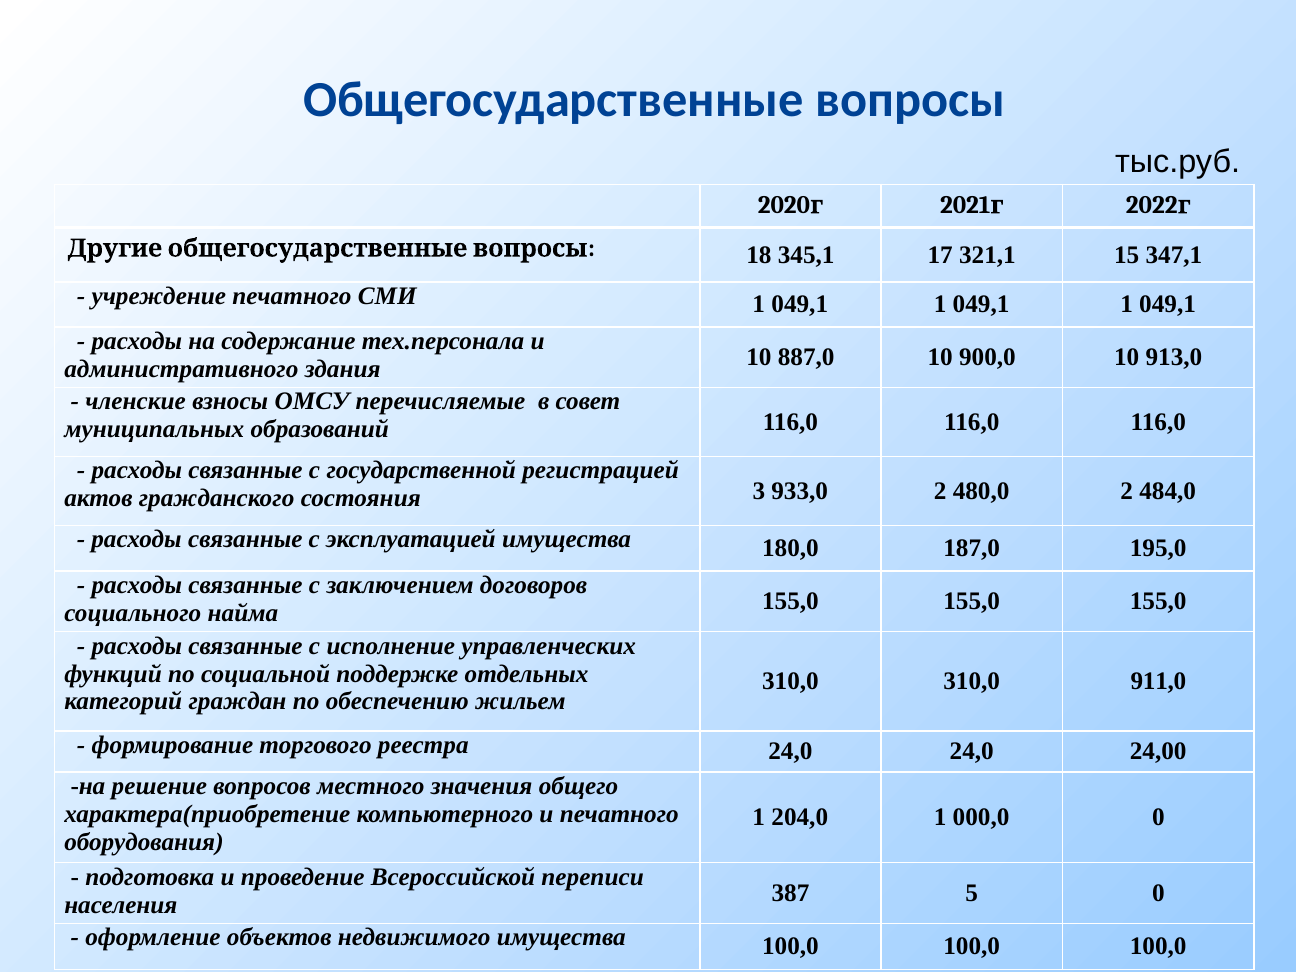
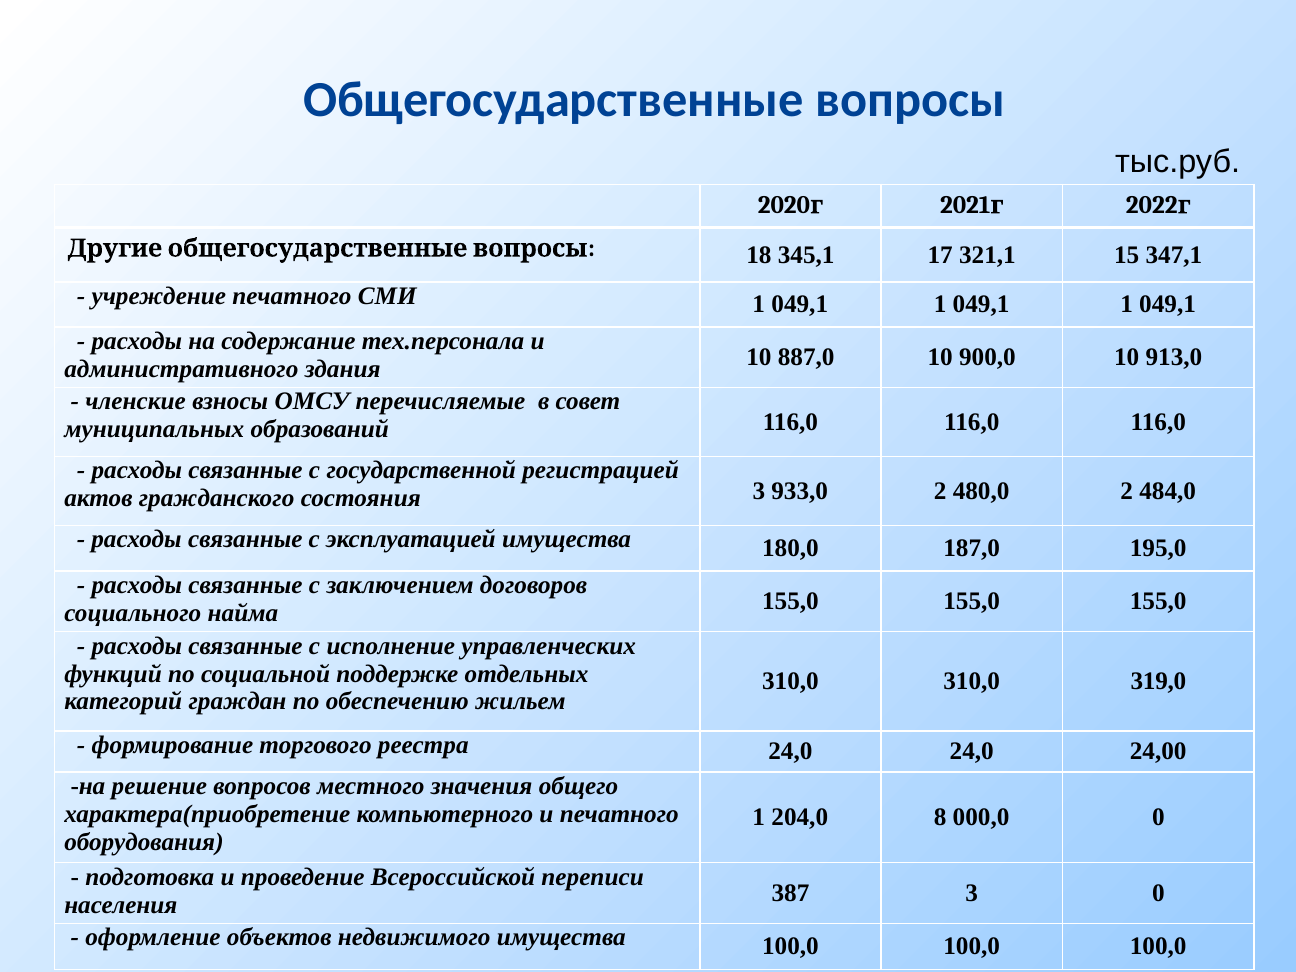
911,0: 911,0 -> 319,0
204,0 1: 1 -> 8
387 5: 5 -> 3
